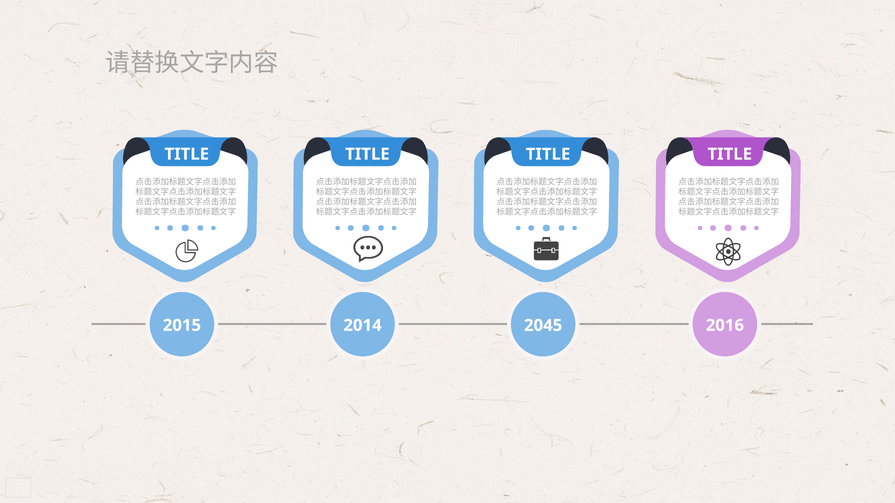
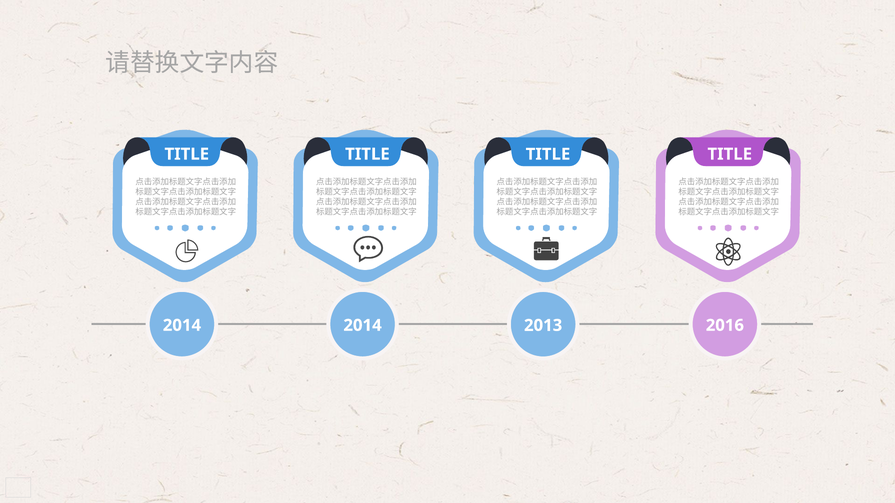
2015 at (182, 326): 2015 -> 2014
2045: 2045 -> 2013
